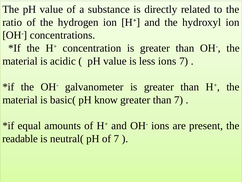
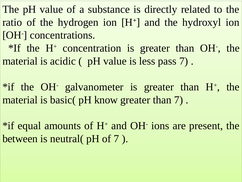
less ions: ions -> pass
readable: readable -> between
